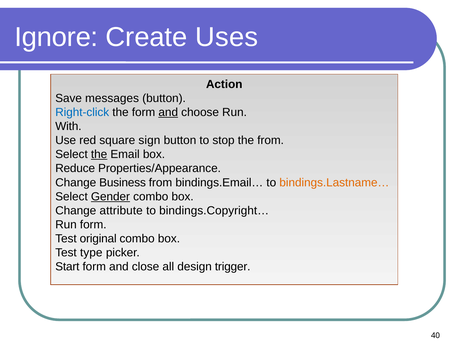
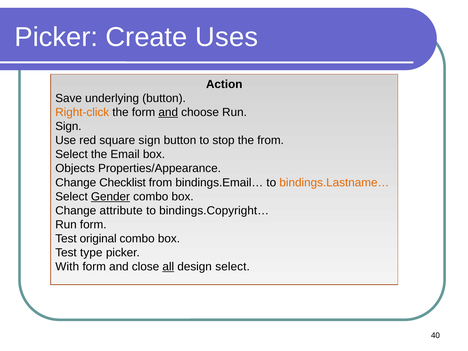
Ignore at (56, 37): Ignore -> Picker
messages: messages -> underlying
Right-click colour: blue -> orange
With at (68, 126): With -> Sign
the at (99, 154) underline: present -> none
Reduce: Reduce -> Objects
Business: Business -> Checklist
Start: Start -> With
all underline: none -> present
design trigger: trigger -> select
